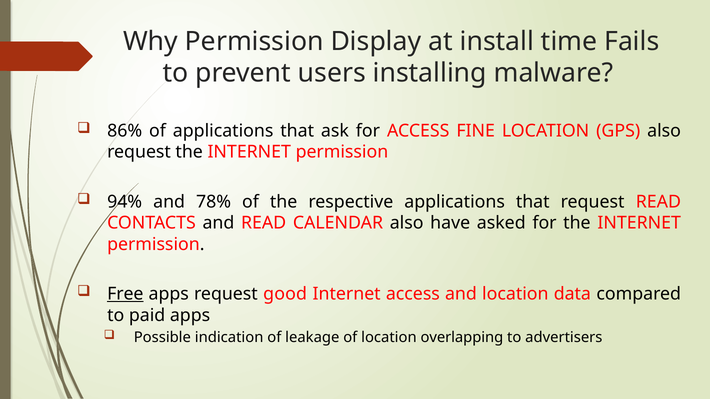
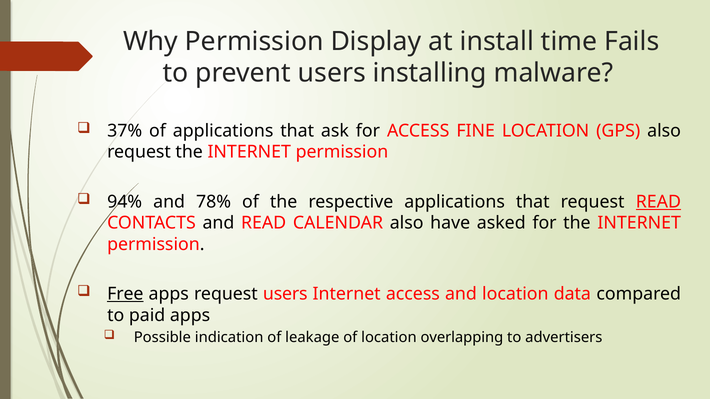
86%: 86% -> 37%
READ at (658, 202) underline: none -> present
request good: good -> users
